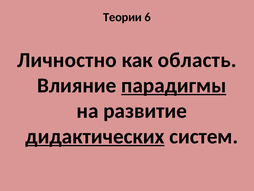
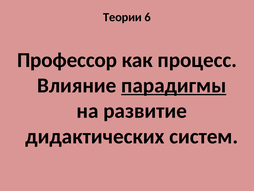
Личностно: Личностно -> Профессор
область: область -> процесс
дидактических underline: present -> none
